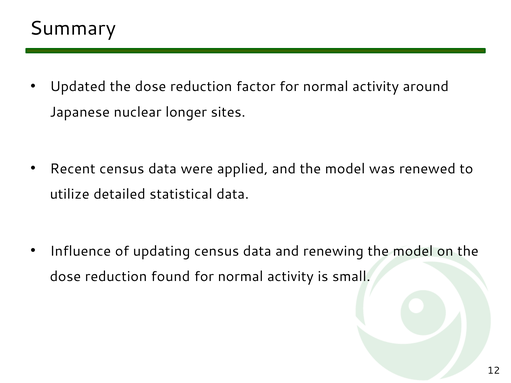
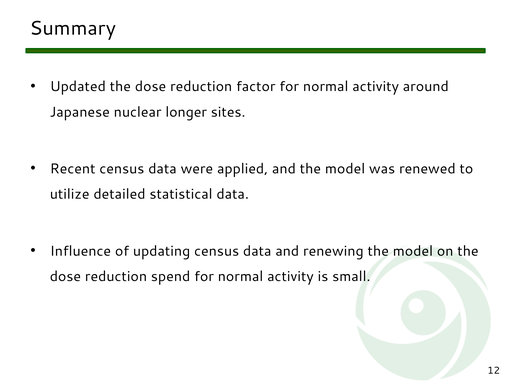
found: found -> spend
